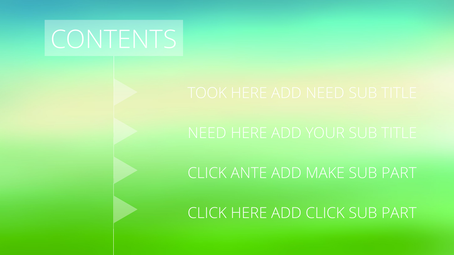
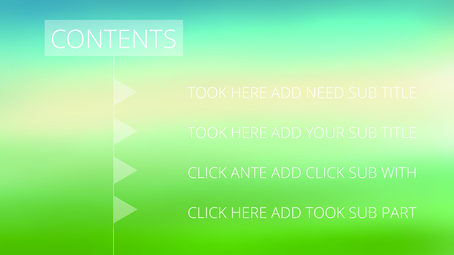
NEED at (207, 133): NEED -> TOOK
ADD MAKE: MAKE -> CLICK
PART at (399, 173): PART -> WITH
ADD CLICK: CLICK -> TOOK
